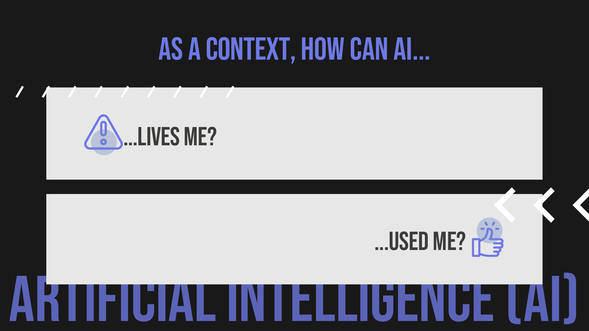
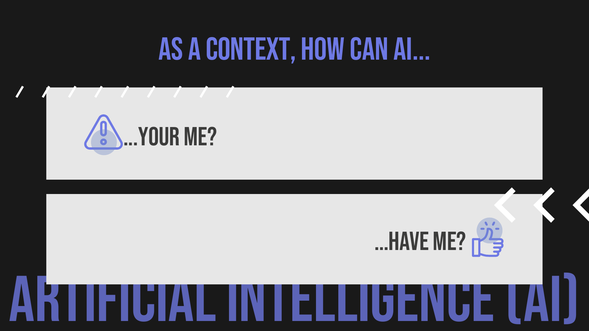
...Lives: ...Lives -> ...Your
...Used: ...Used -> ...Have
